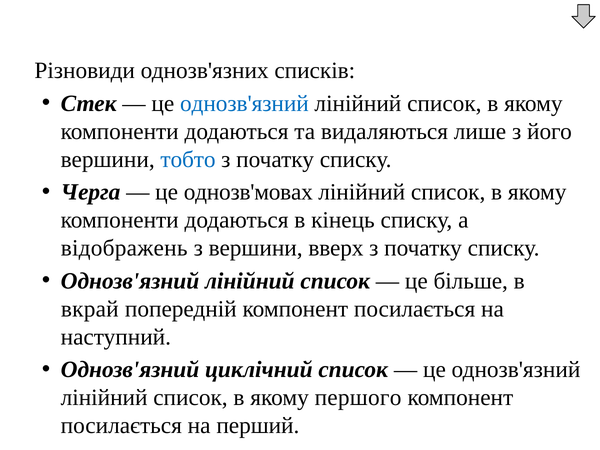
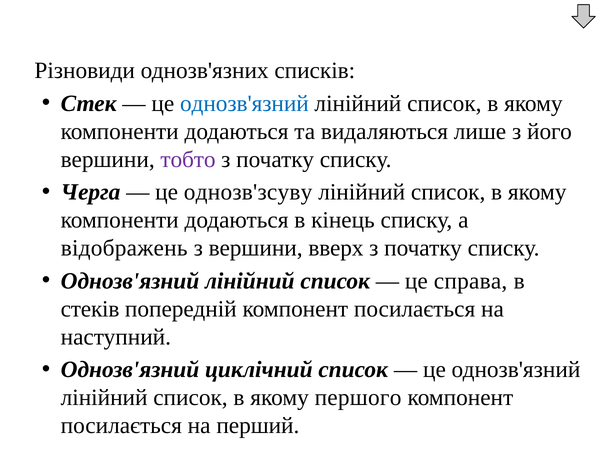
тобто colour: blue -> purple
однозв'мовах: однозв'мовах -> однозв'зсуву
більше: більше -> справа
вкрай: вкрай -> стеків
